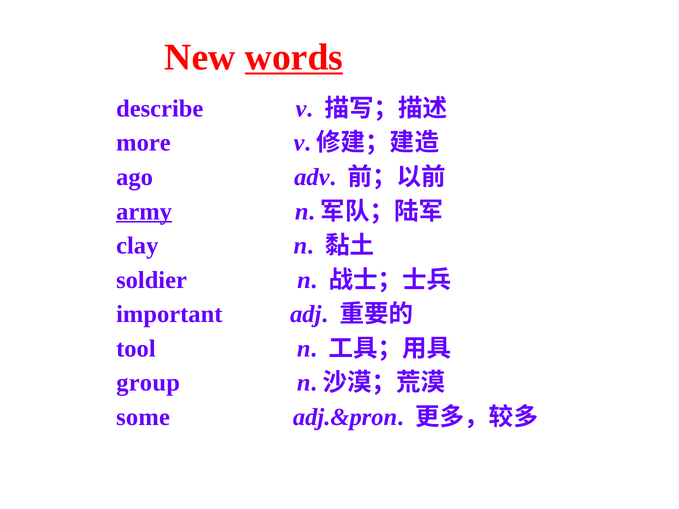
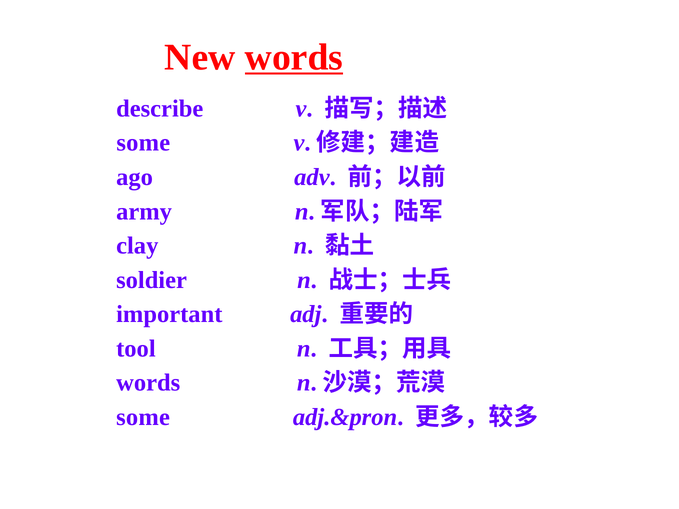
more at (143, 143): more -> some
army underline: present -> none
group at (148, 383): group -> words
